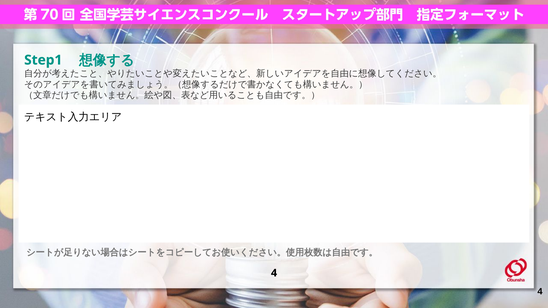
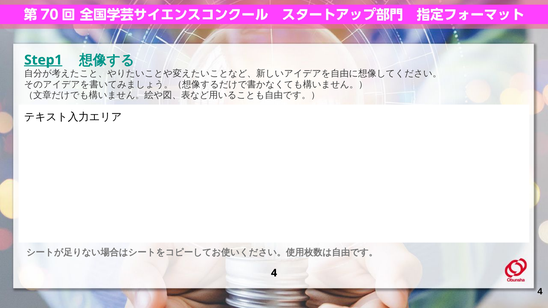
Step1 underline: none -> present
